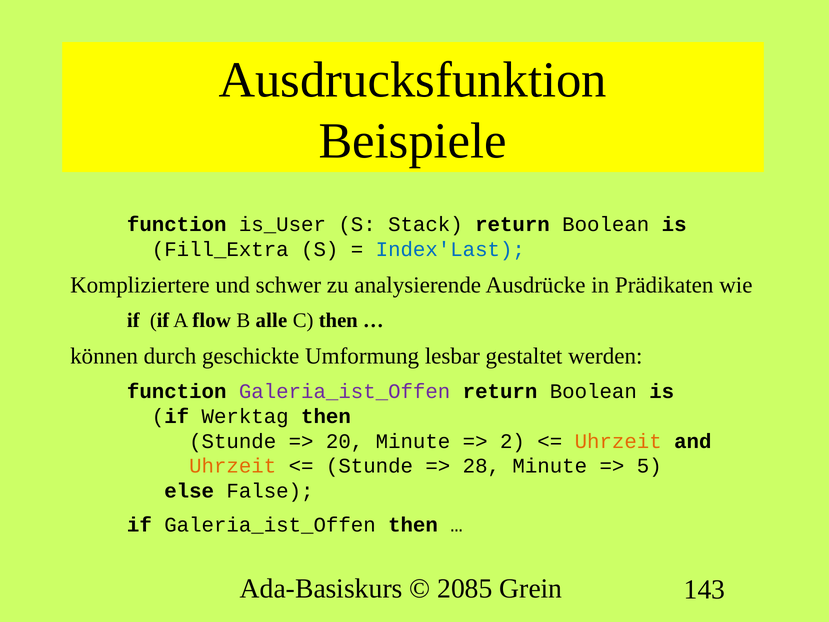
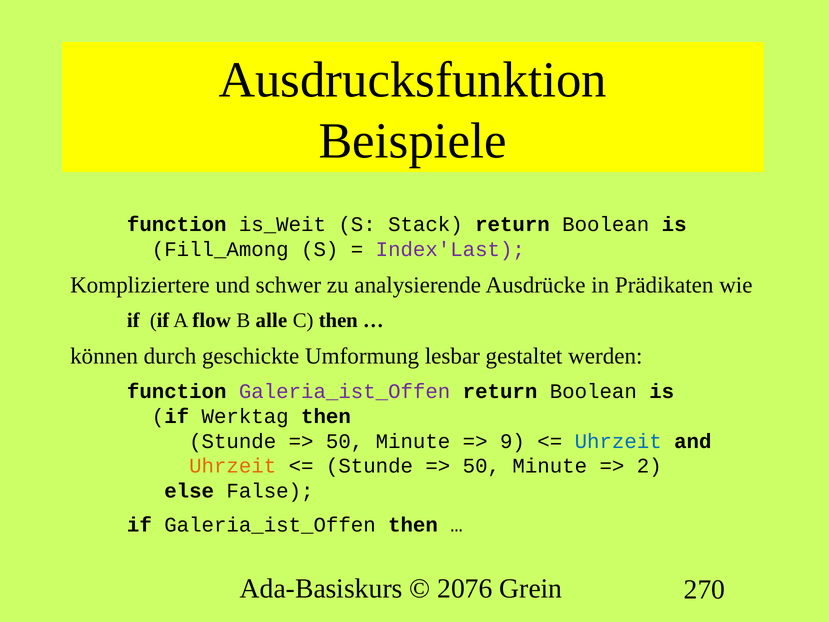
is_User: is_User -> is_Weit
Fill_Extra: Fill_Extra -> Fill_Among
Index'Last colour: blue -> purple
20 at (345, 441): 20 -> 50
2: 2 -> 9
Uhrzeit at (618, 441) colour: orange -> blue
28 at (481, 466): 28 -> 50
5: 5 -> 2
2085: 2085 -> 2076
143: 143 -> 270
